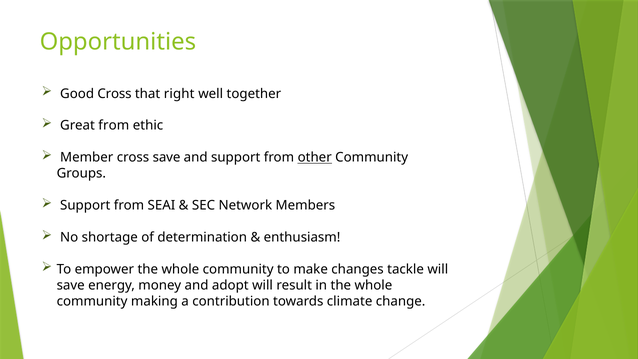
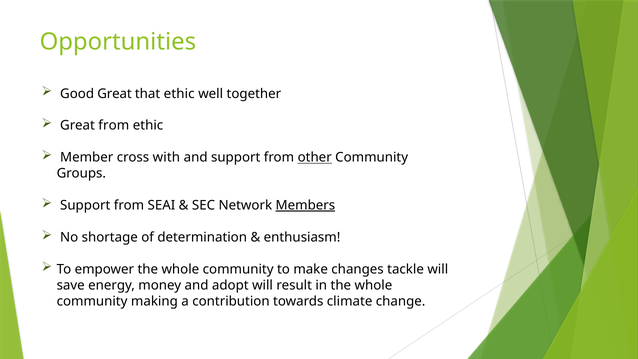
Good Cross: Cross -> Great
that right: right -> ethic
cross save: save -> with
Members underline: none -> present
